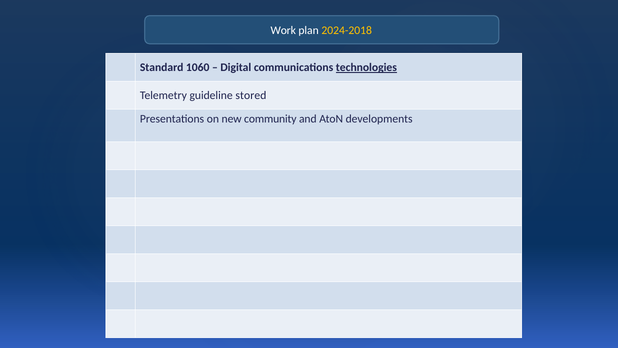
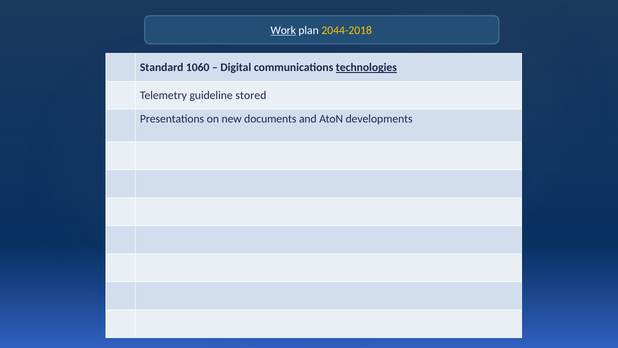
Work underline: none -> present
2024-2018: 2024-2018 -> 2044-2018
community: community -> documents
